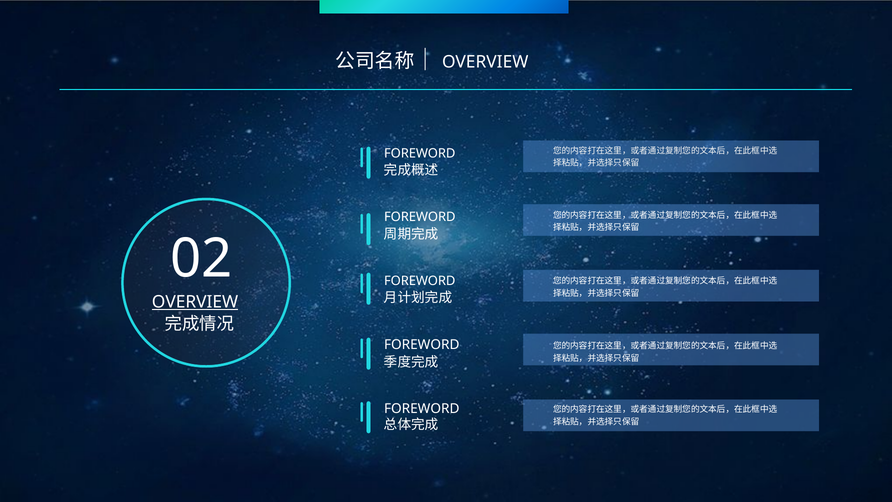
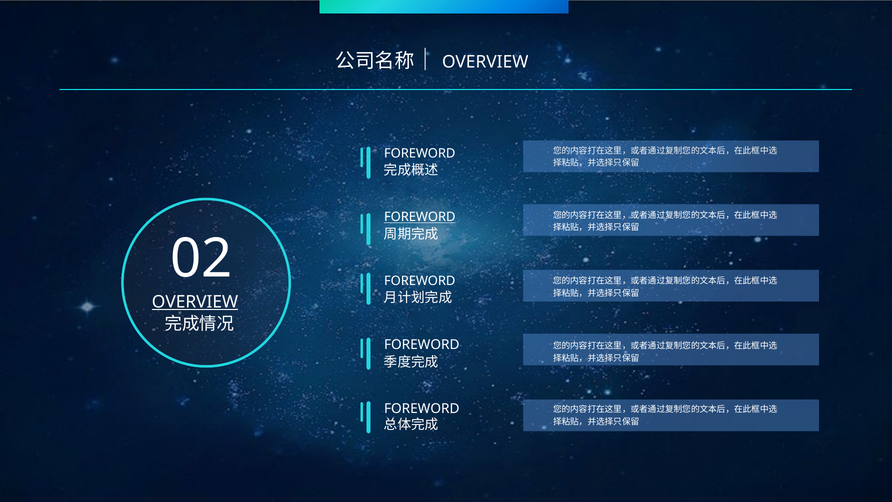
FOREWORD at (420, 217) underline: none -> present
